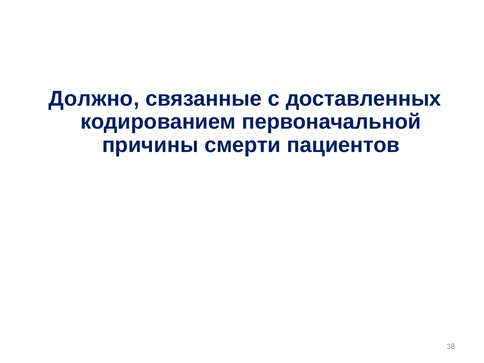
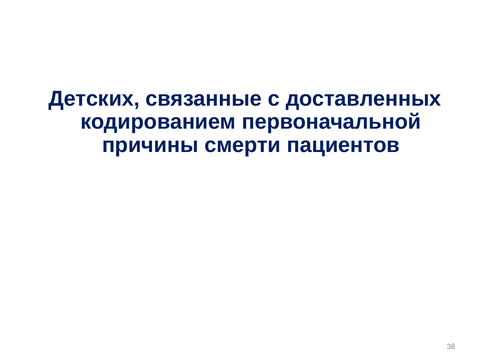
Должно: Должно -> Детских
